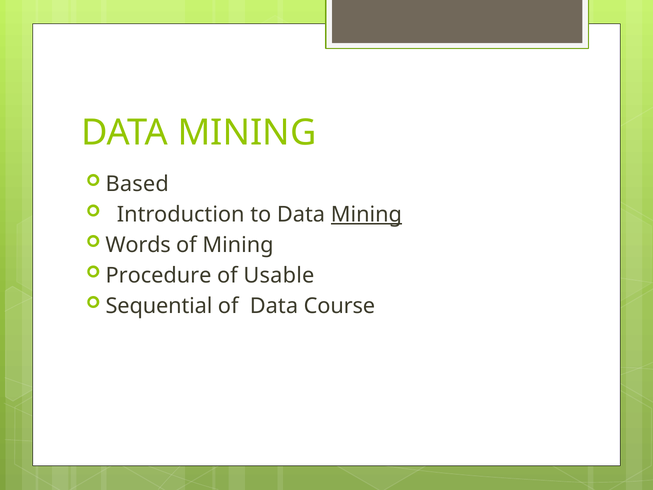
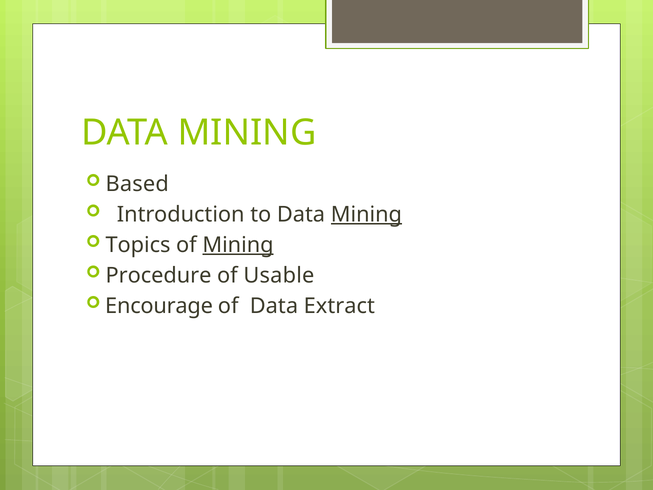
Words: Words -> Topics
Mining at (238, 245) underline: none -> present
Sequential: Sequential -> Encourage
Course: Course -> Extract
